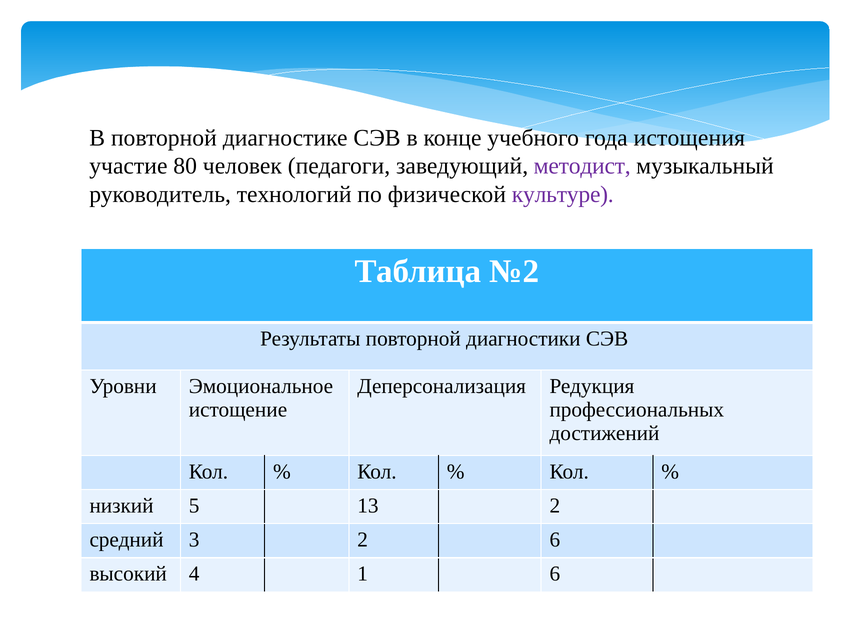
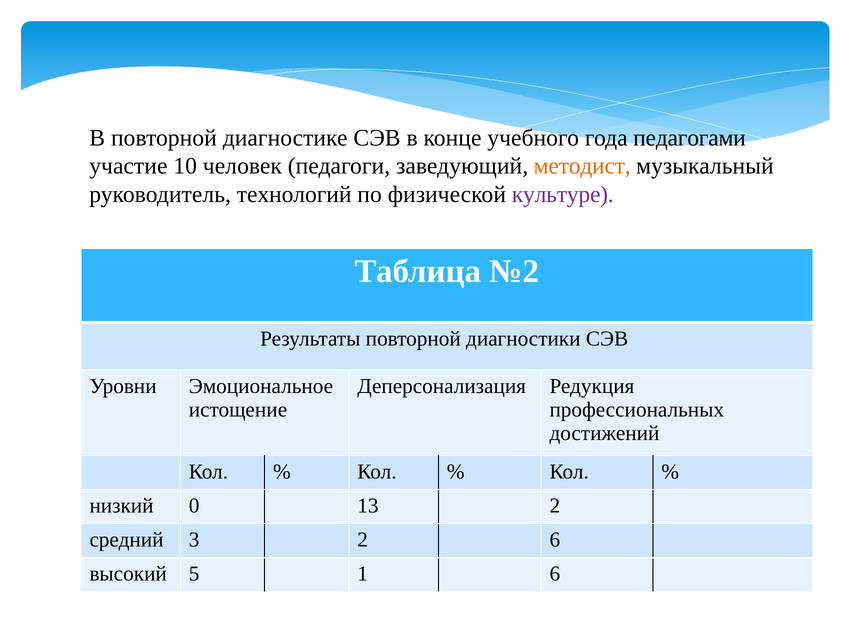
истощения: истощения -> педагогами
80: 80 -> 10
методист colour: purple -> orange
5: 5 -> 0
4: 4 -> 5
